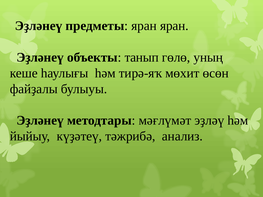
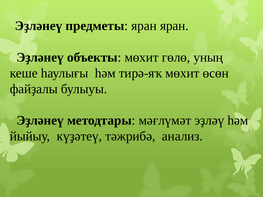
объекты танып: танып -> мөхит
